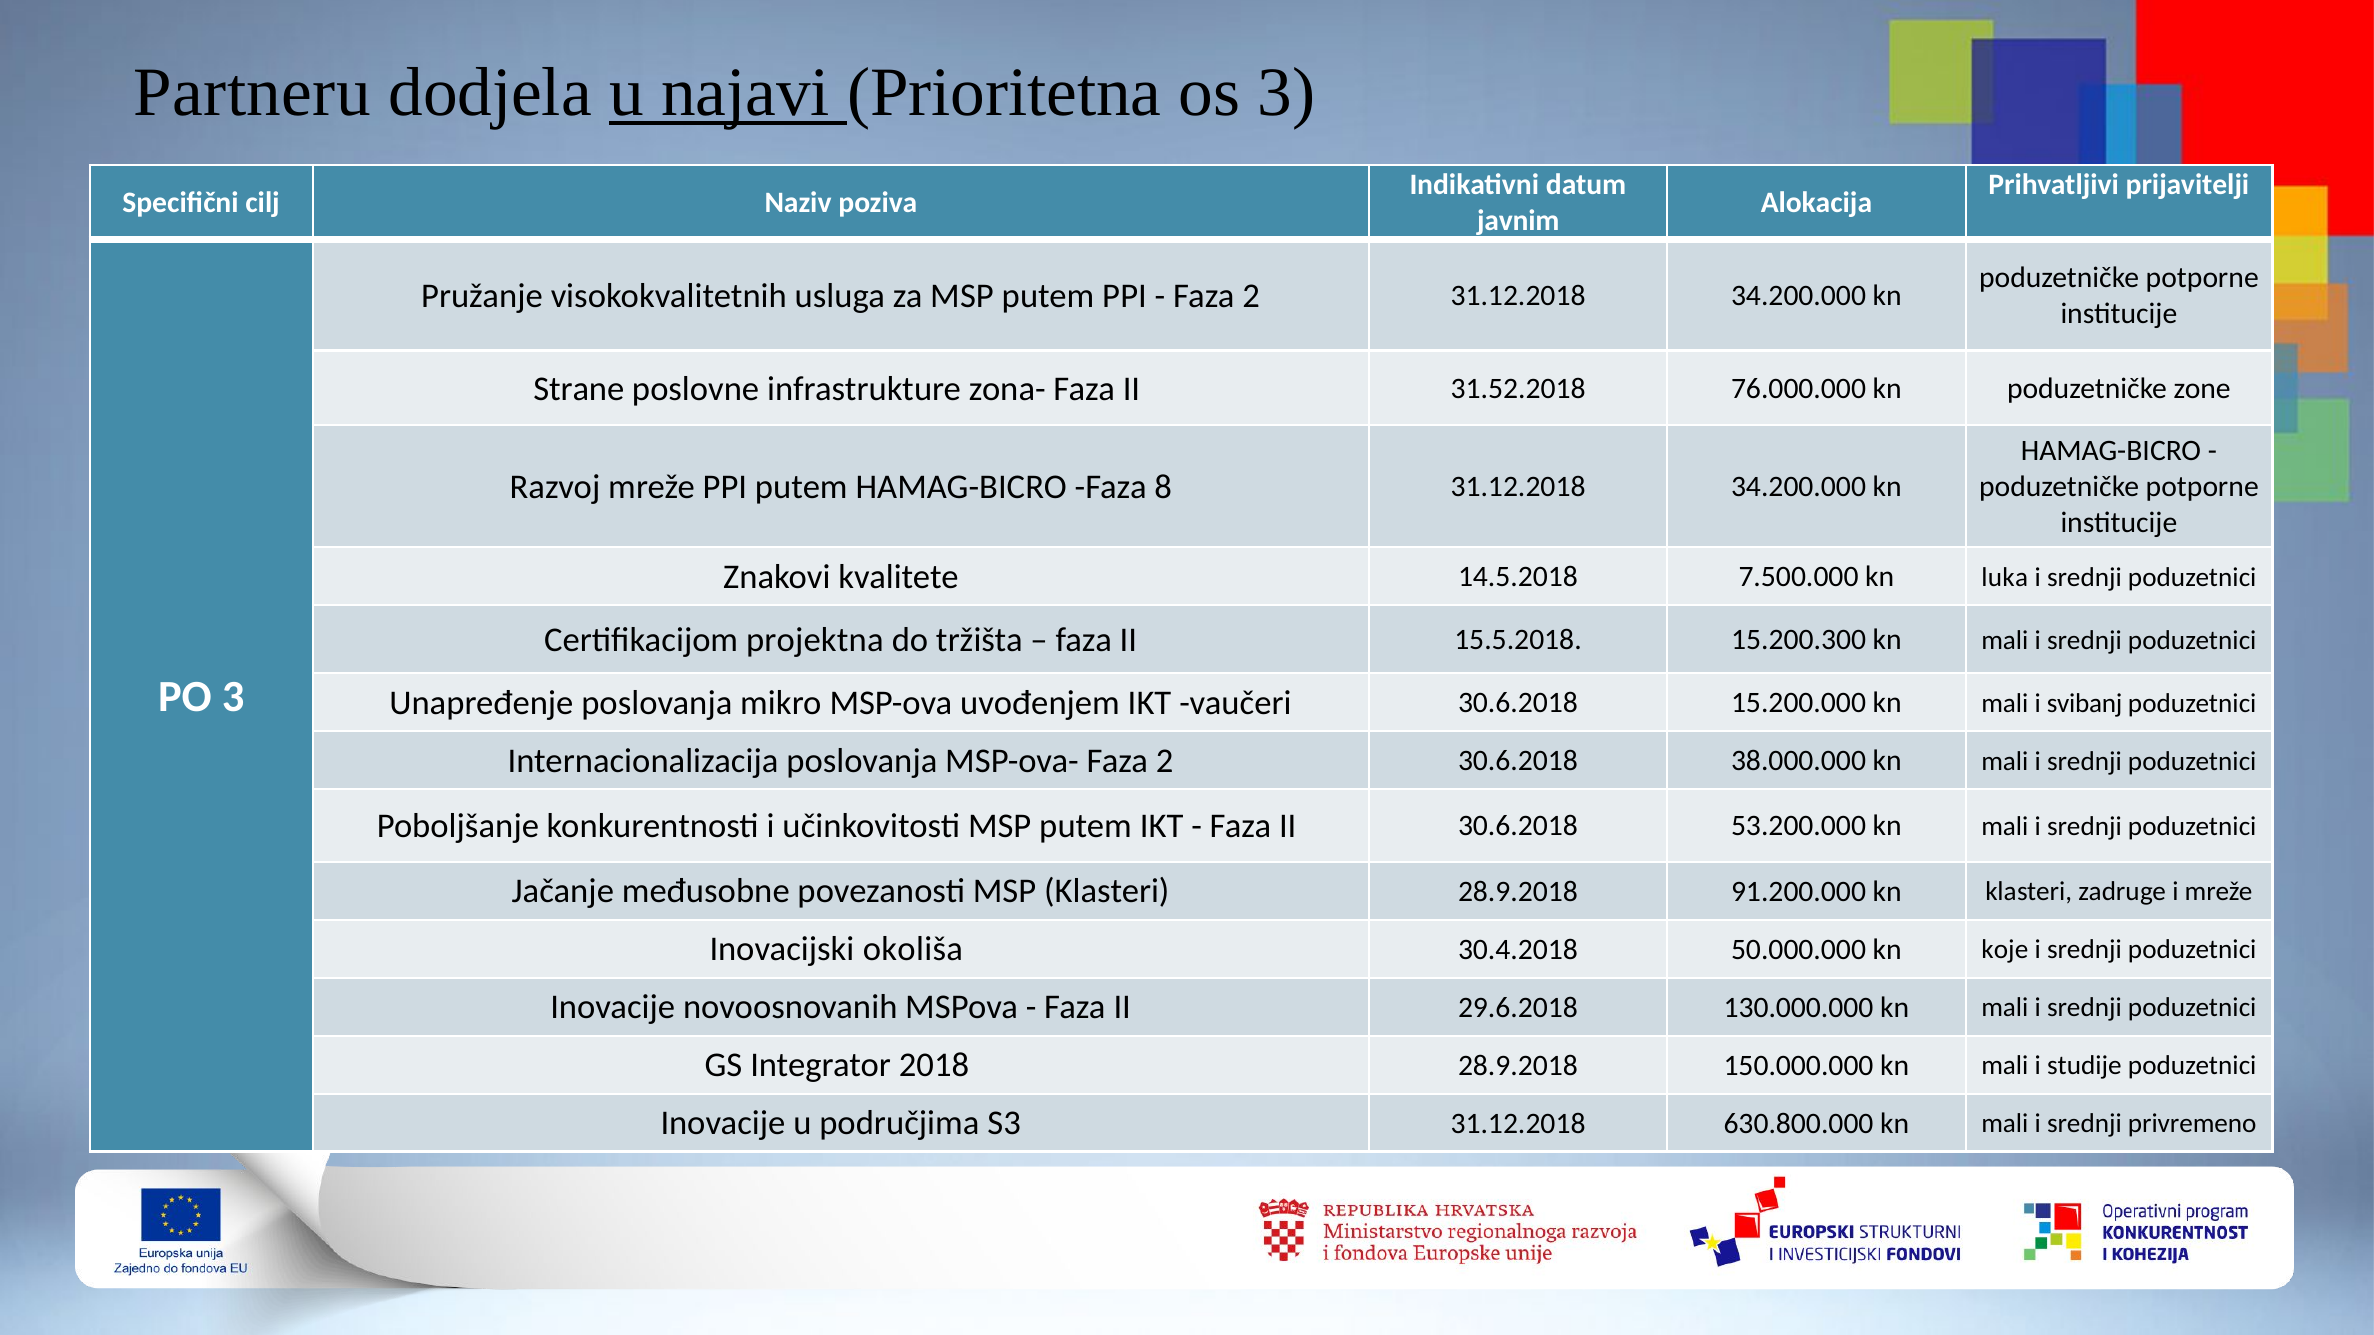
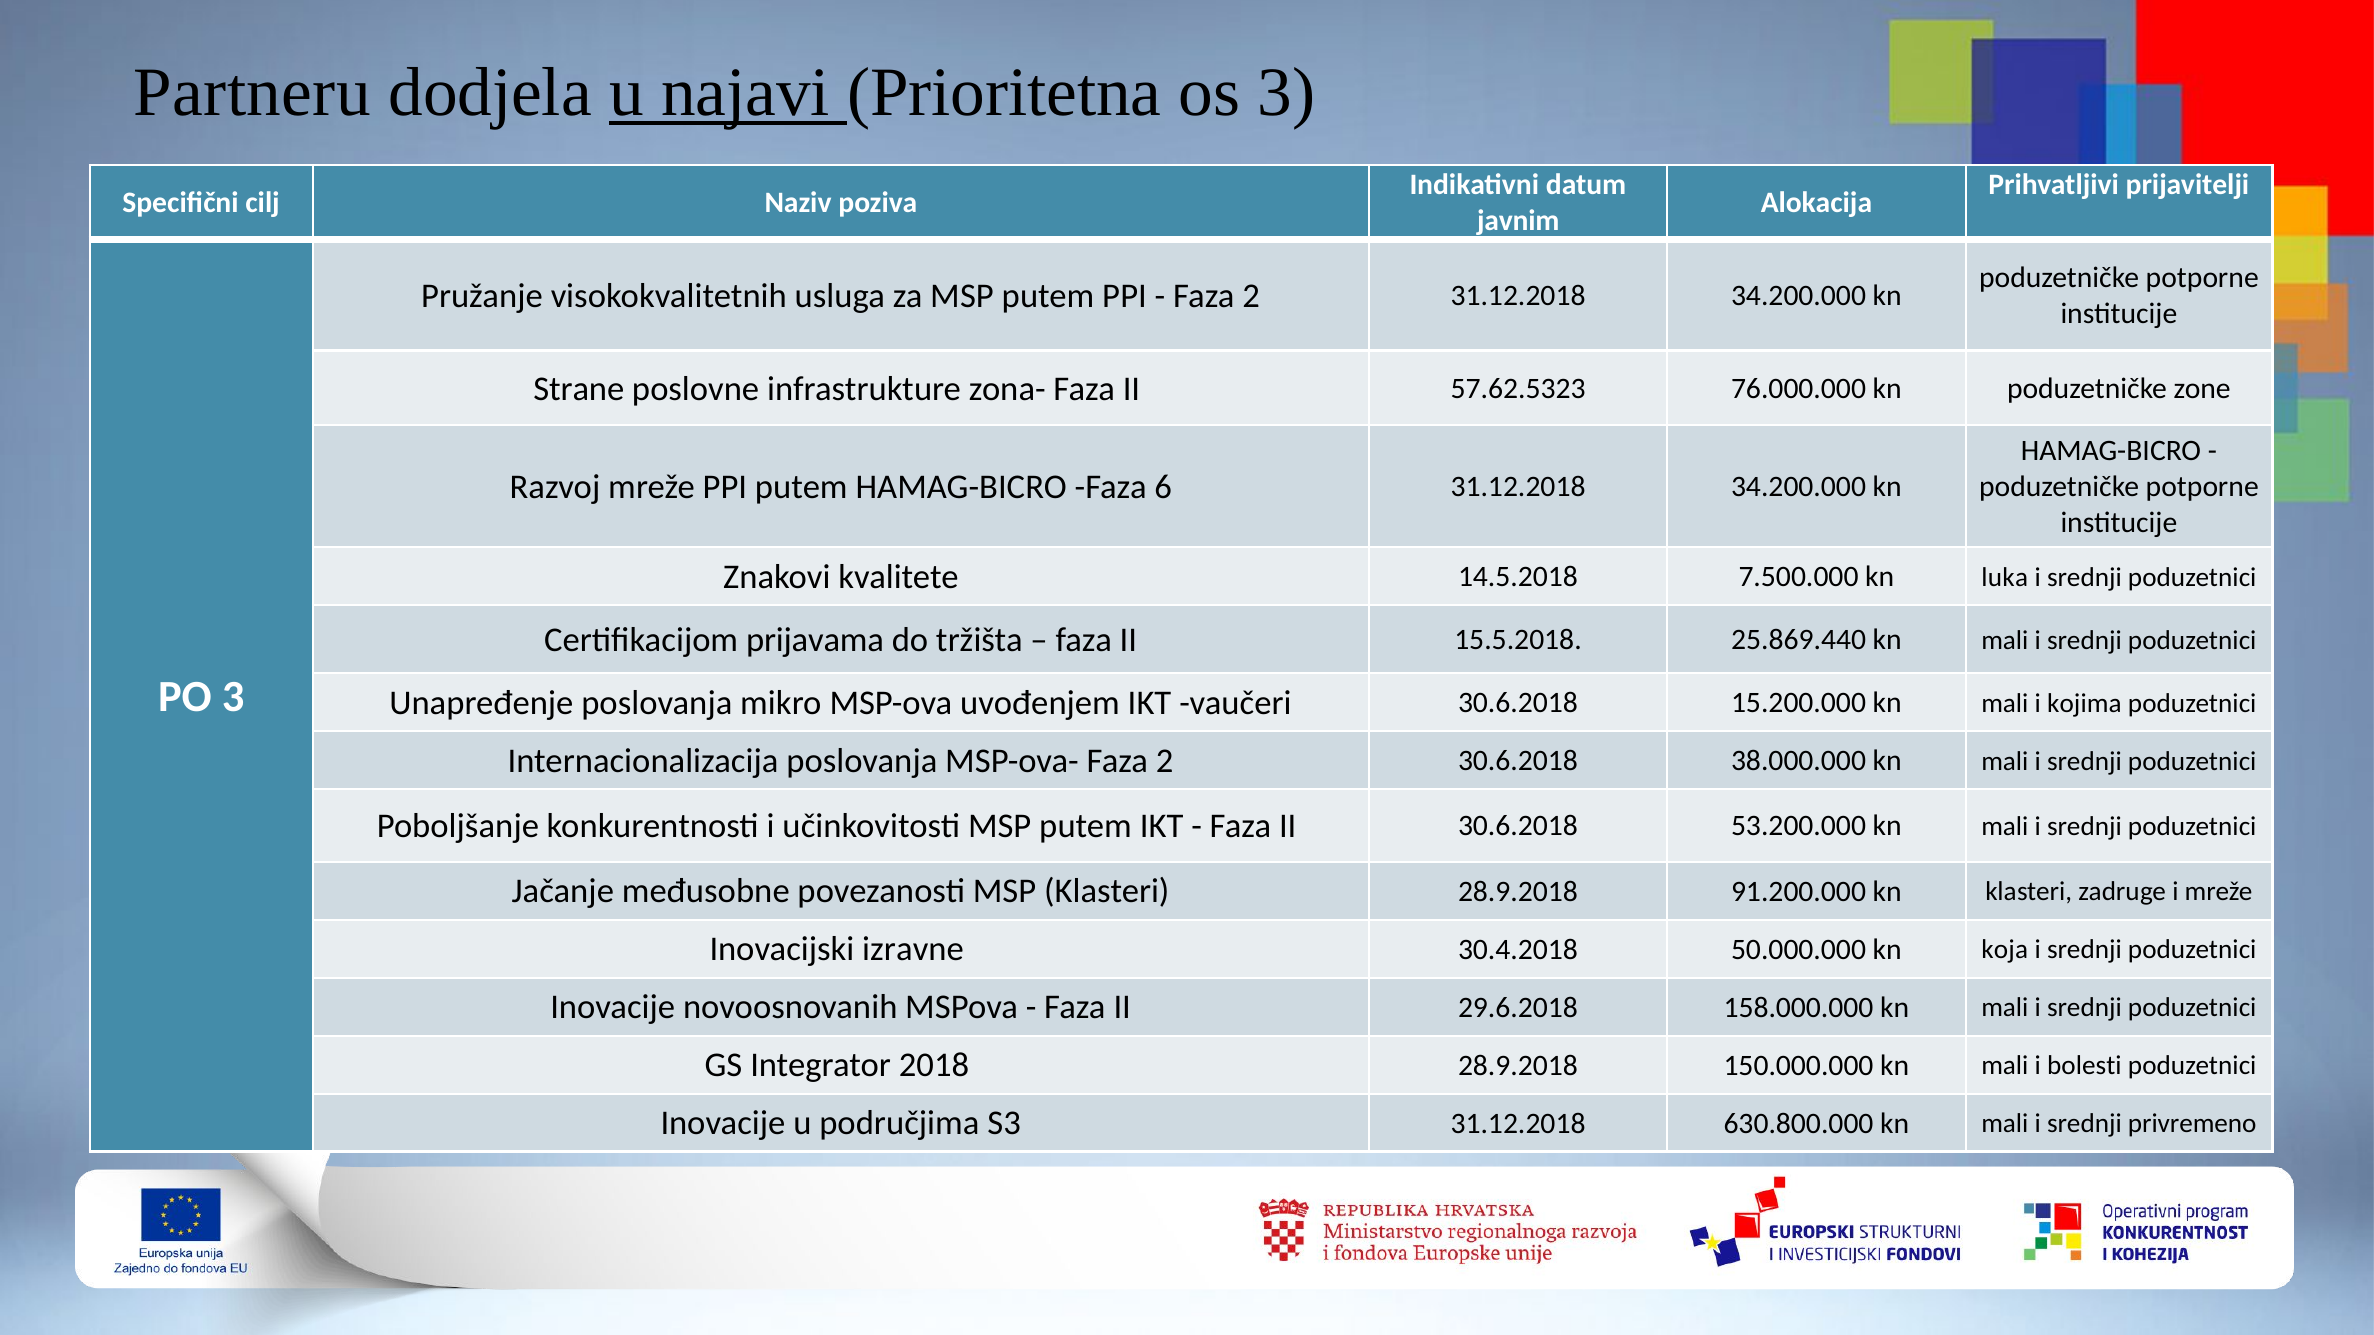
31.52.2018: 31.52.2018 -> 57.62.5323
8: 8 -> 6
projektna: projektna -> prijavama
15.200.300: 15.200.300 -> 25.869.440
svibanj: svibanj -> kojima
okoliša: okoliša -> izravne
koje: koje -> koja
130.000.000: 130.000.000 -> 158.000.000
studije: studije -> bolesti
